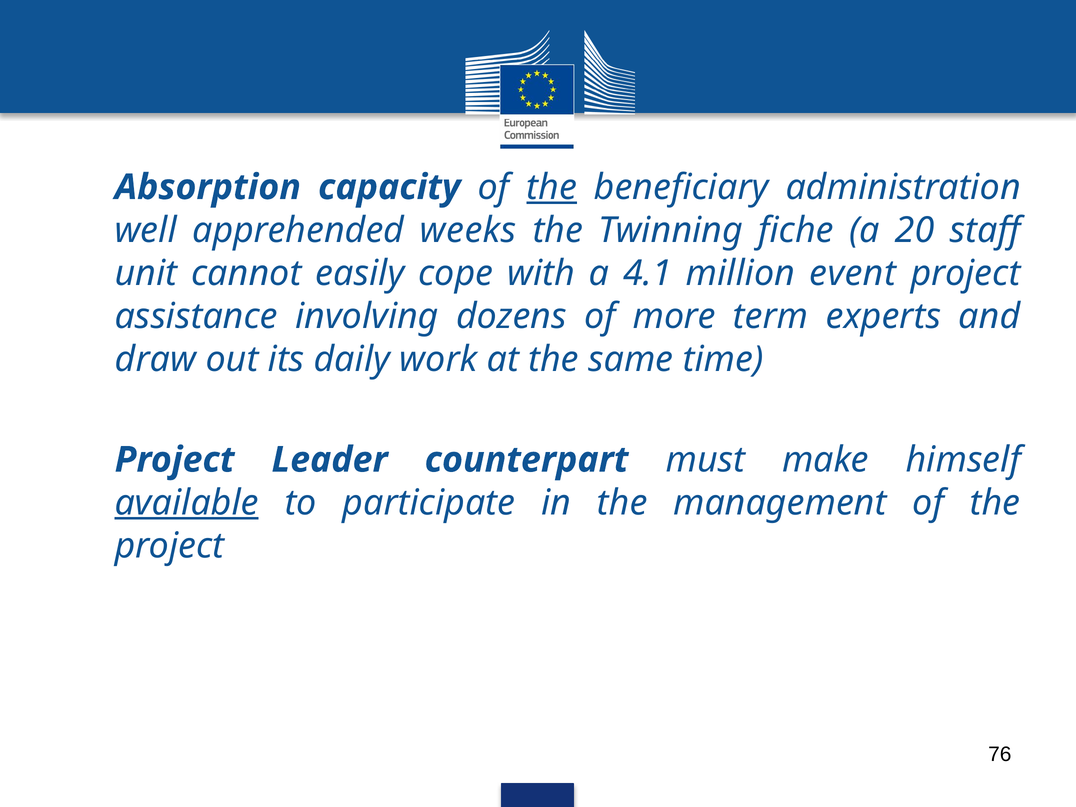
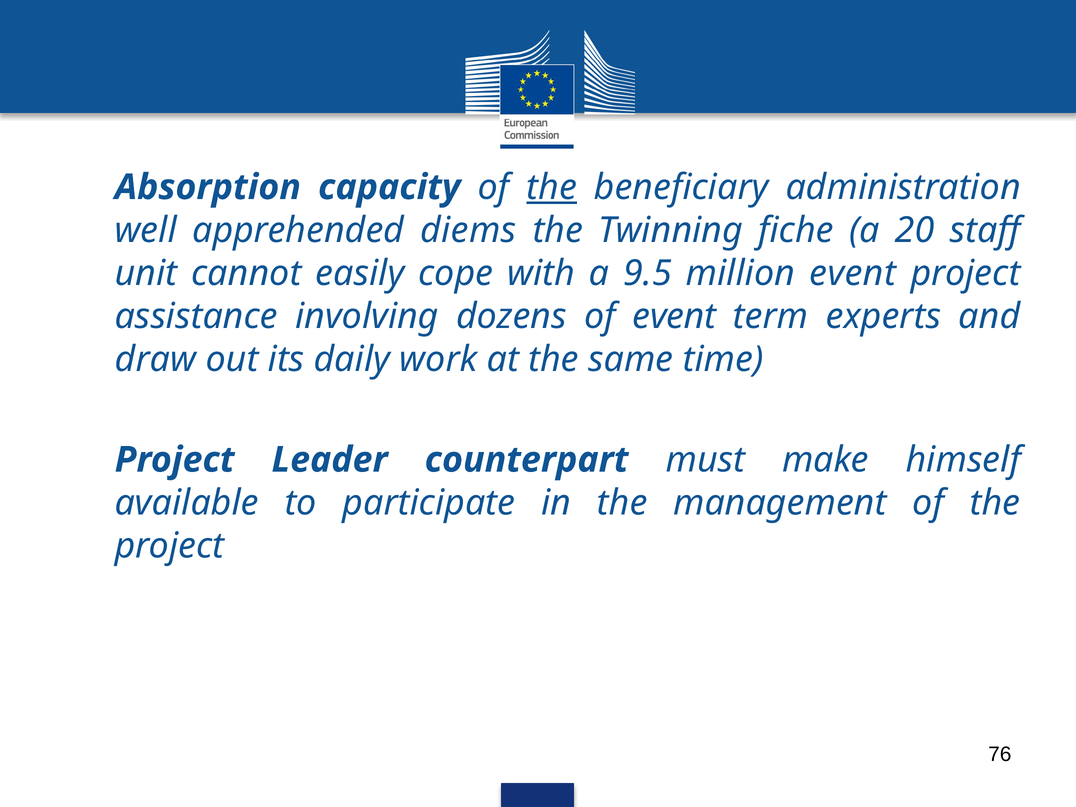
weeks: weeks -> diems
4.1: 4.1 -> 9.5
of more: more -> event
available underline: present -> none
